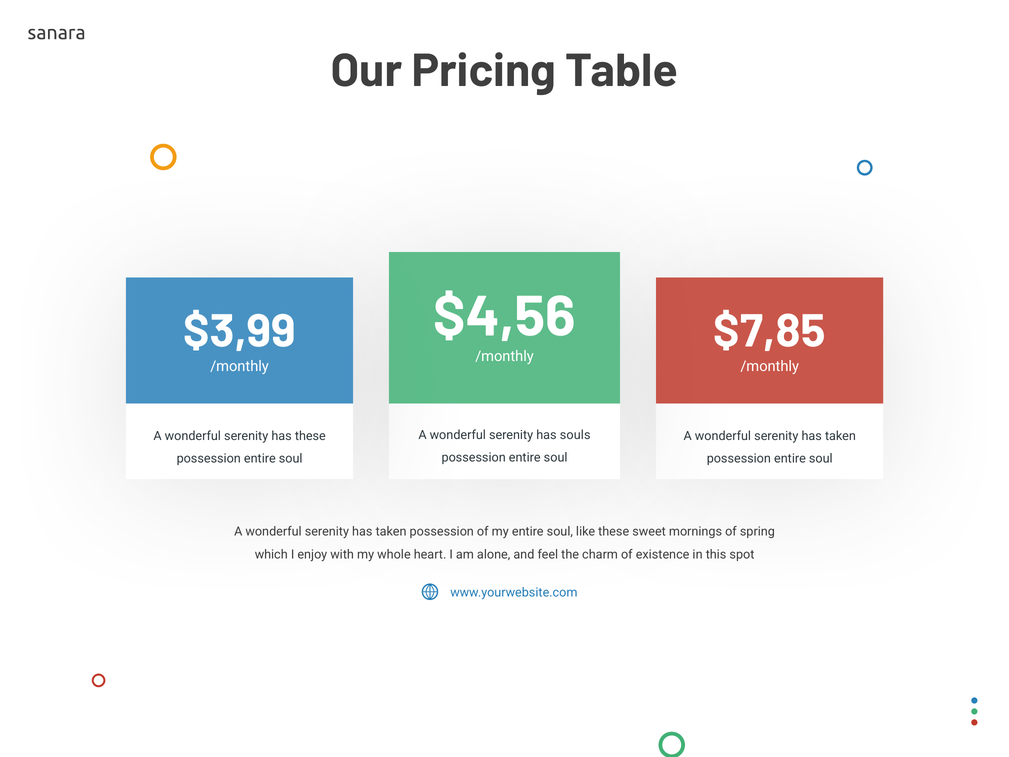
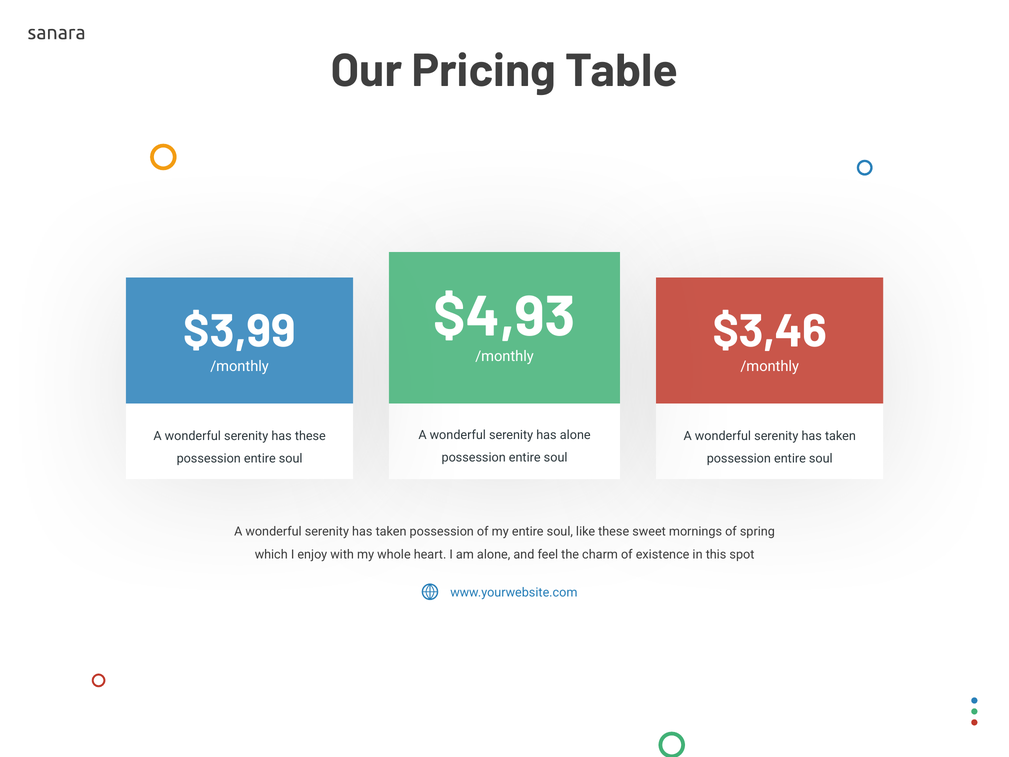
$4,56: $4,56 -> $4,93
$7,85: $7,85 -> $3,46
has souls: souls -> alone
